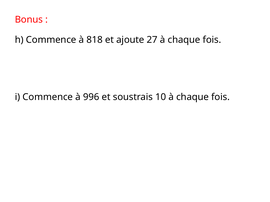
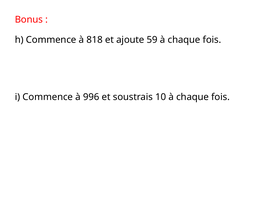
27: 27 -> 59
